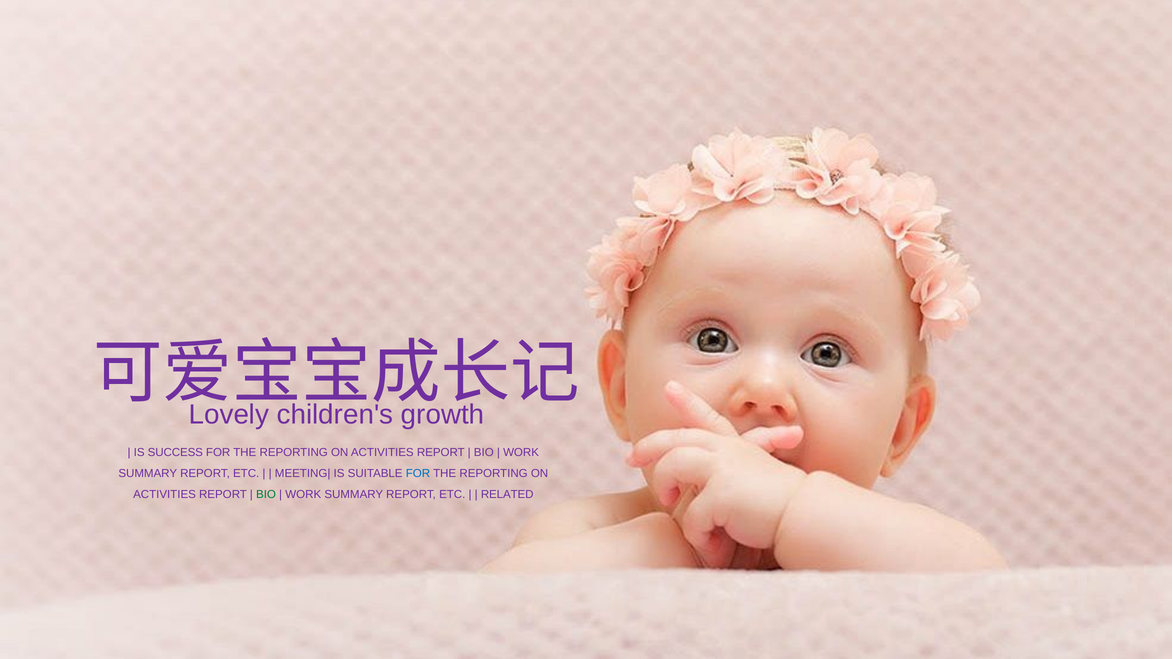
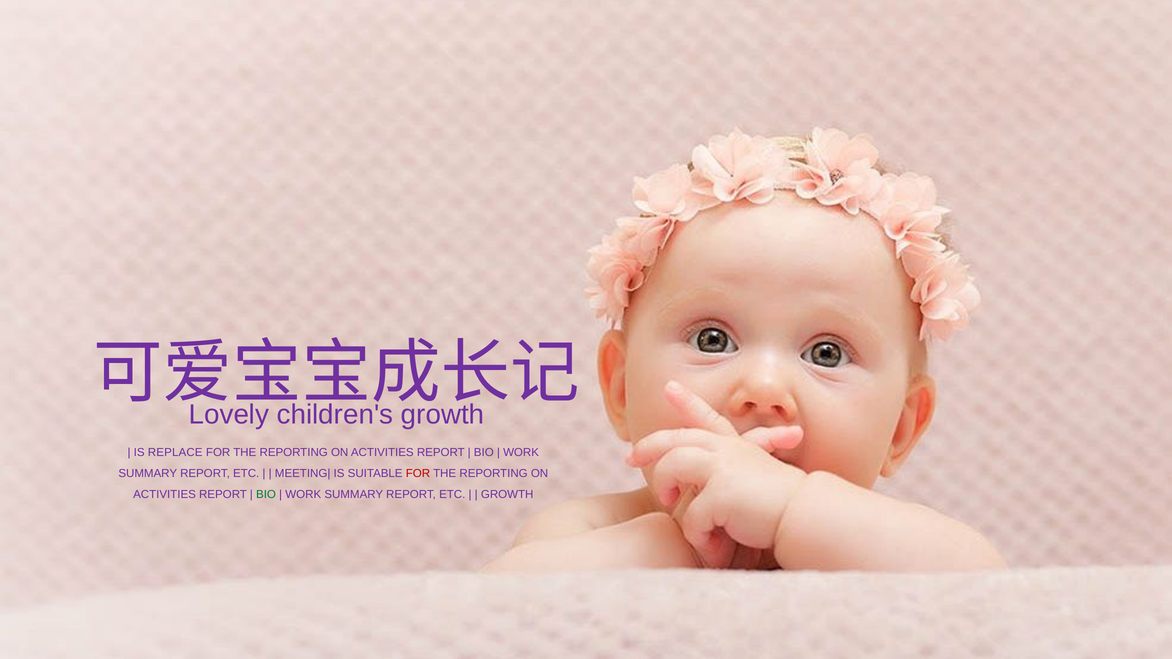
SUCCESS: SUCCESS -> REPLACE
FOR at (418, 474) colour: blue -> red
RELATED at (507, 494): RELATED -> GROWTH
